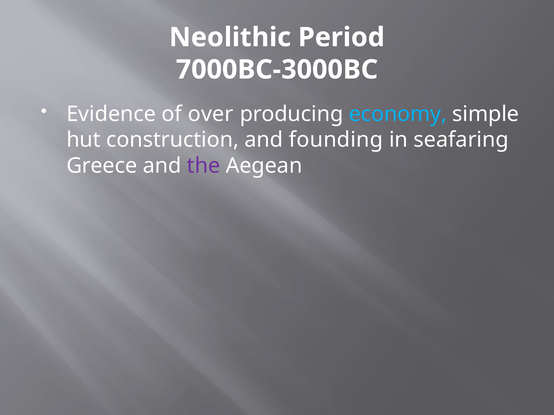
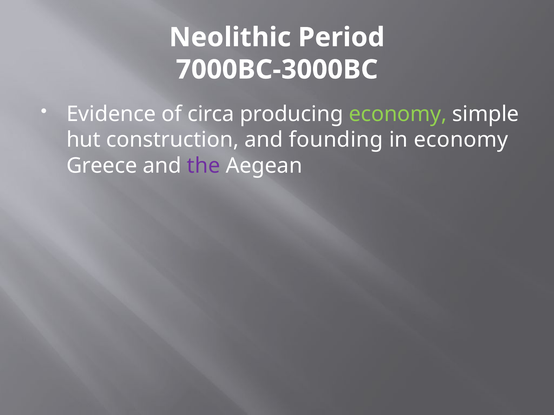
over: over -> circa
economy at (398, 114) colour: light blue -> light green
in seafaring: seafaring -> economy
